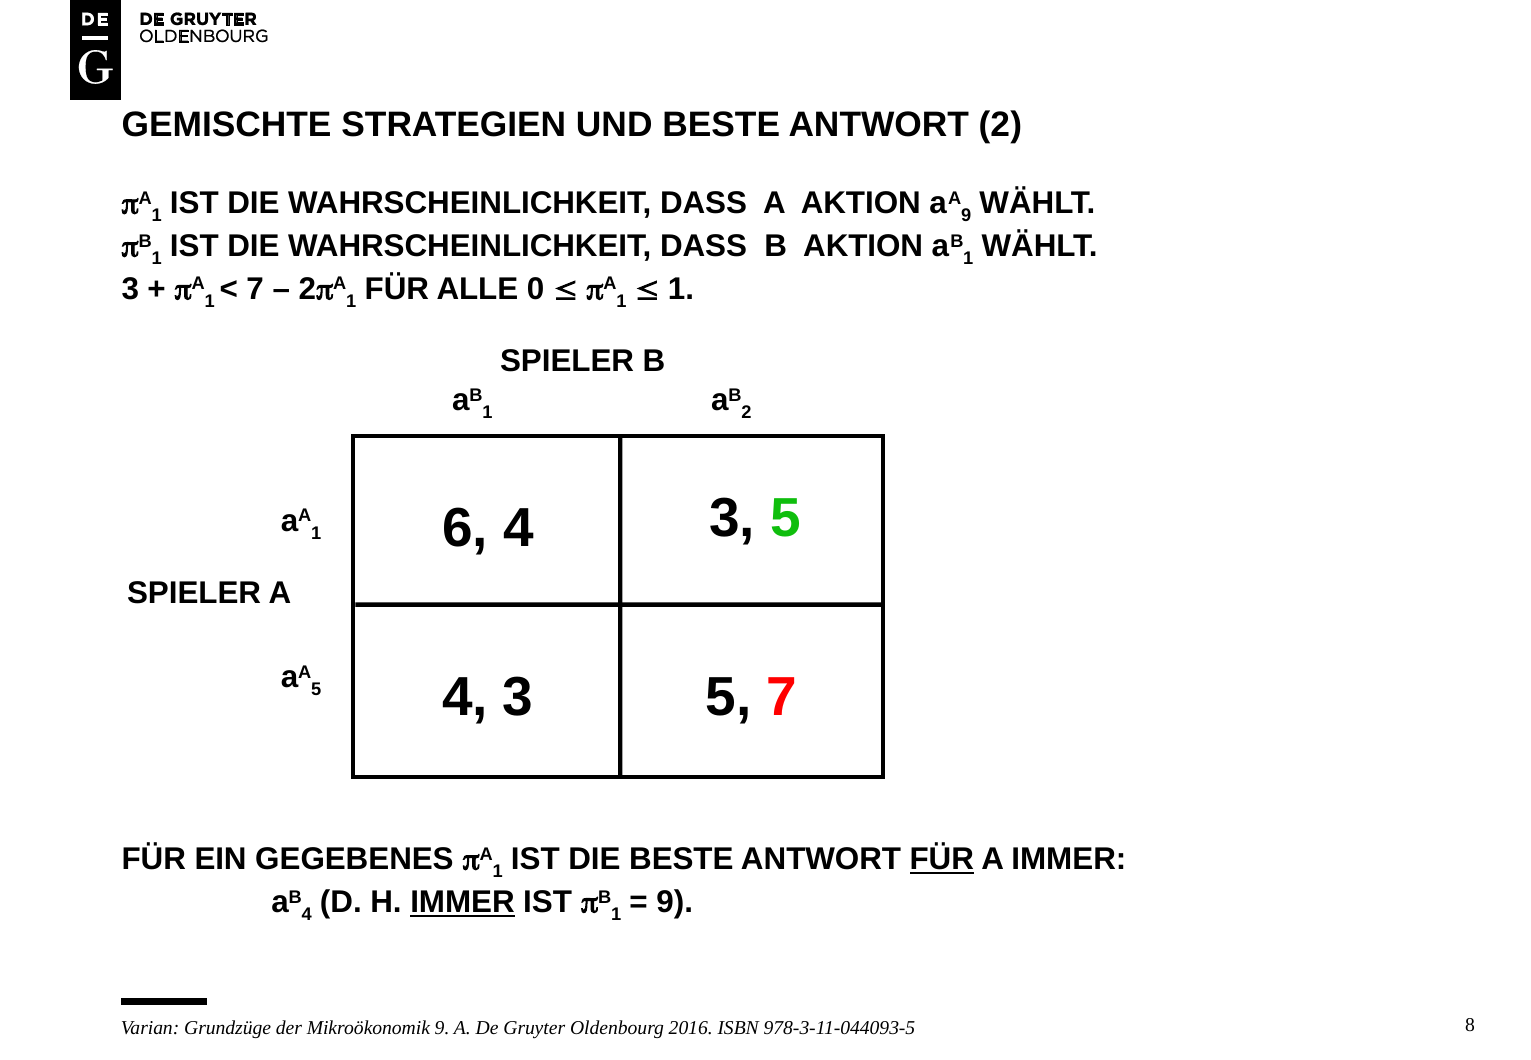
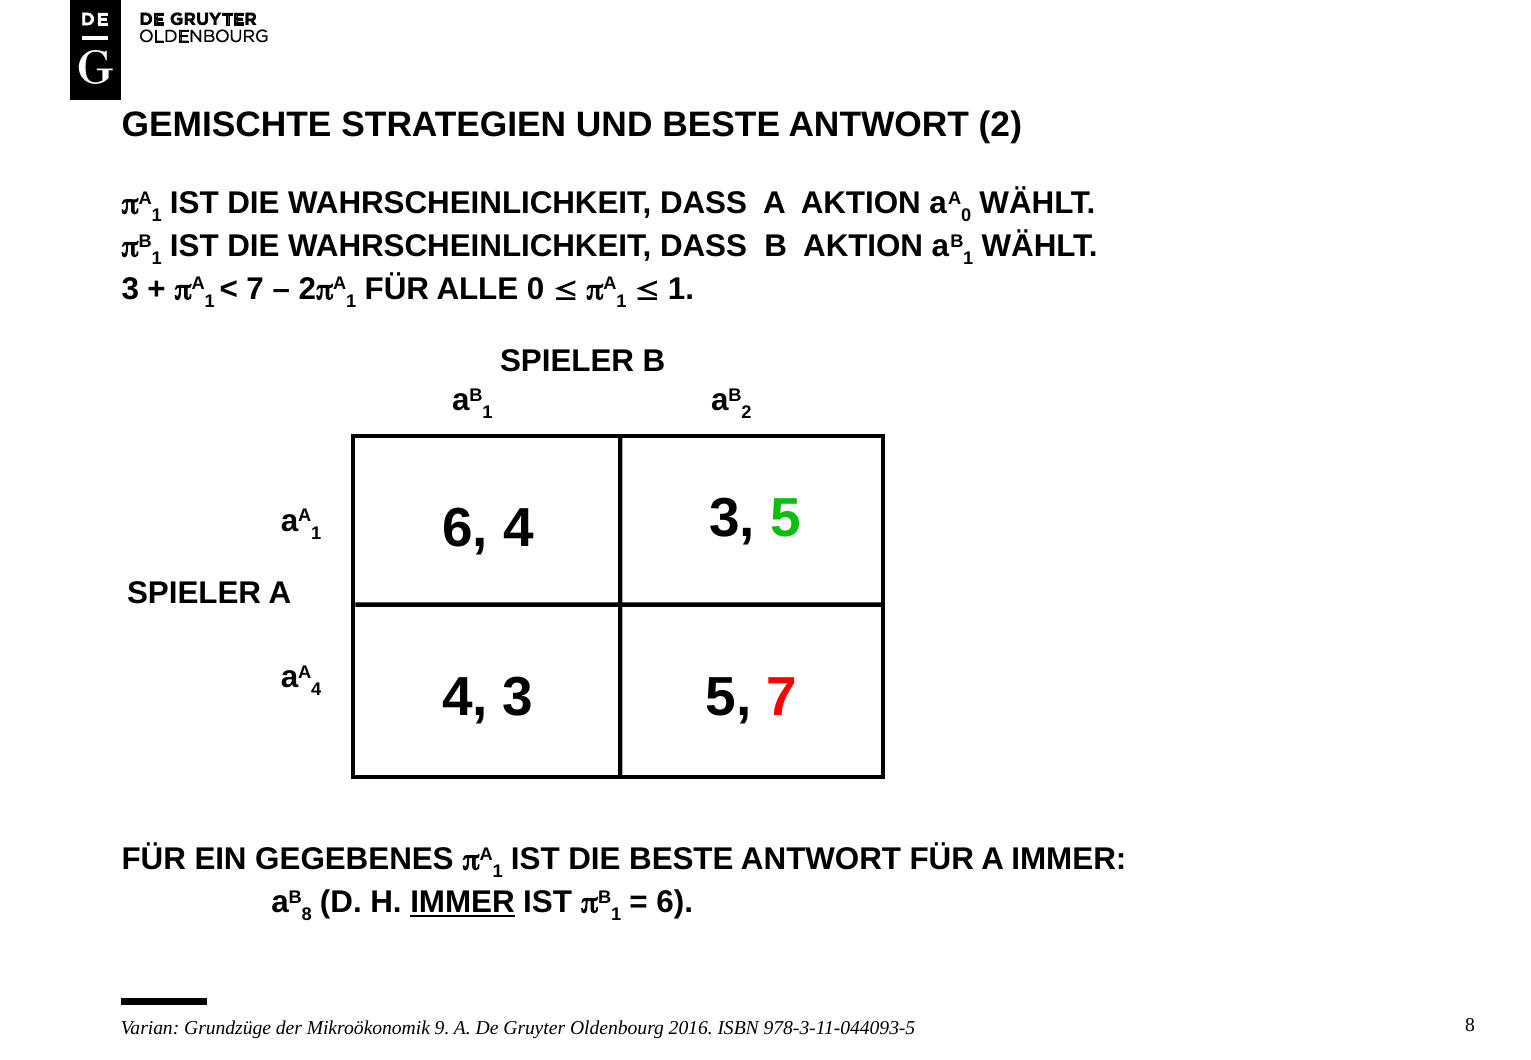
9 at (966, 215): 9 -> 0
5 at (316, 689): 5 -> 4
FÜR at (942, 859) underline: present -> none
4 at (307, 914): 4 -> 8
9 at (675, 902): 9 -> 6
